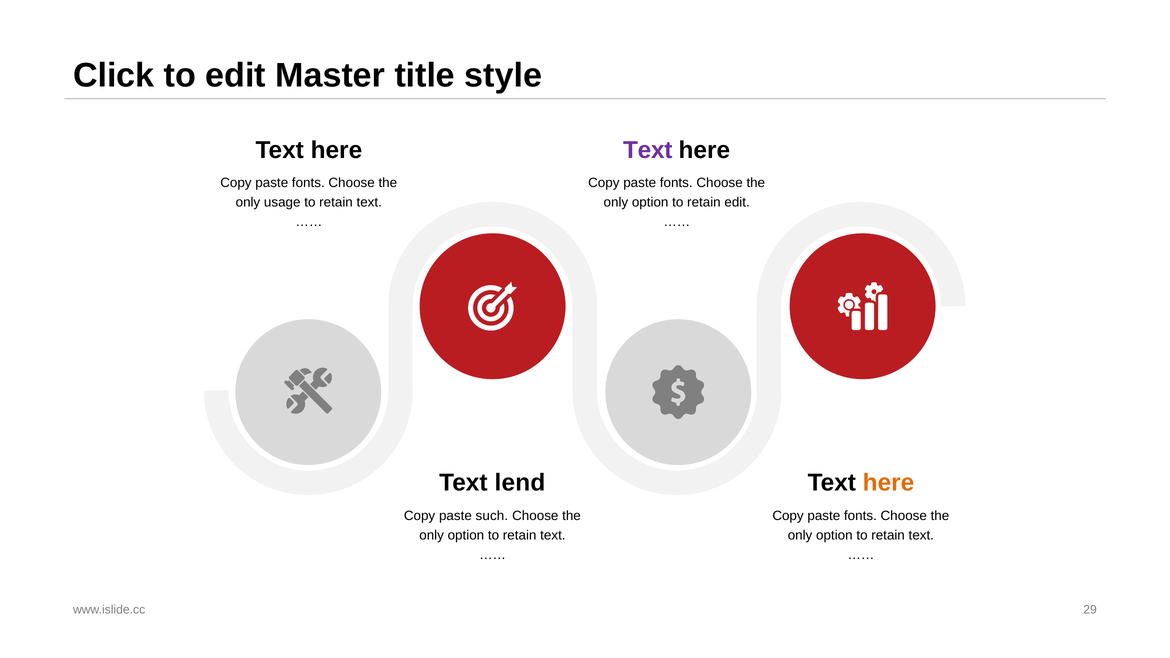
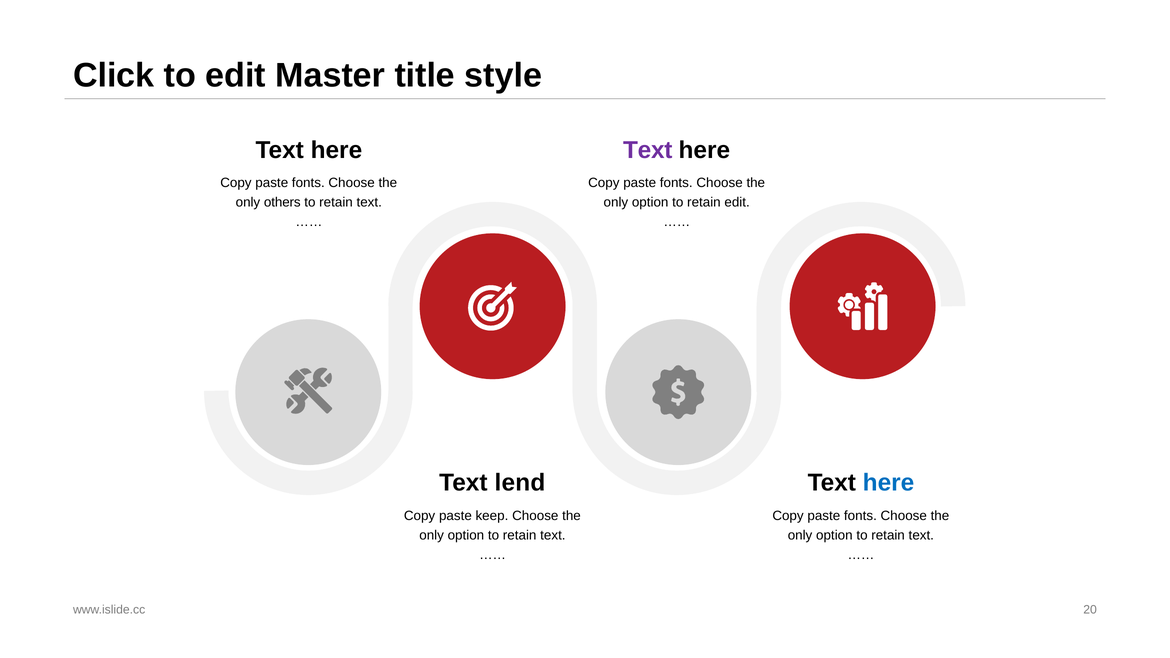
usage: usage -> others
here at (889, 483) colour: orange -> blue
such: such -> keep
29: 29 -> 20
